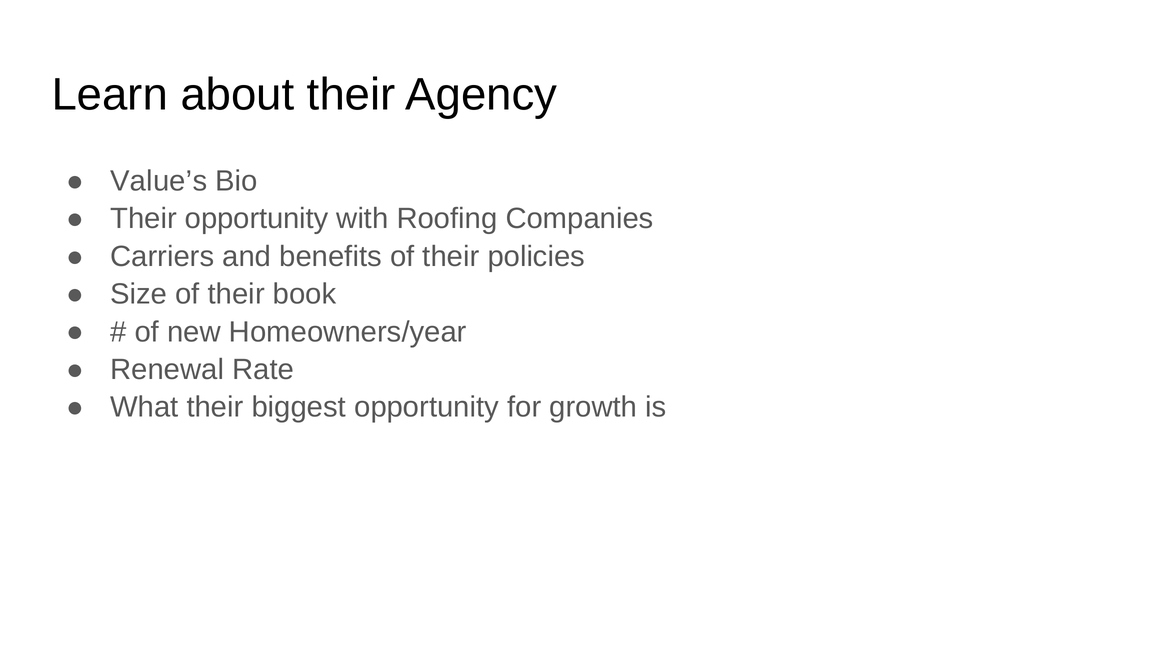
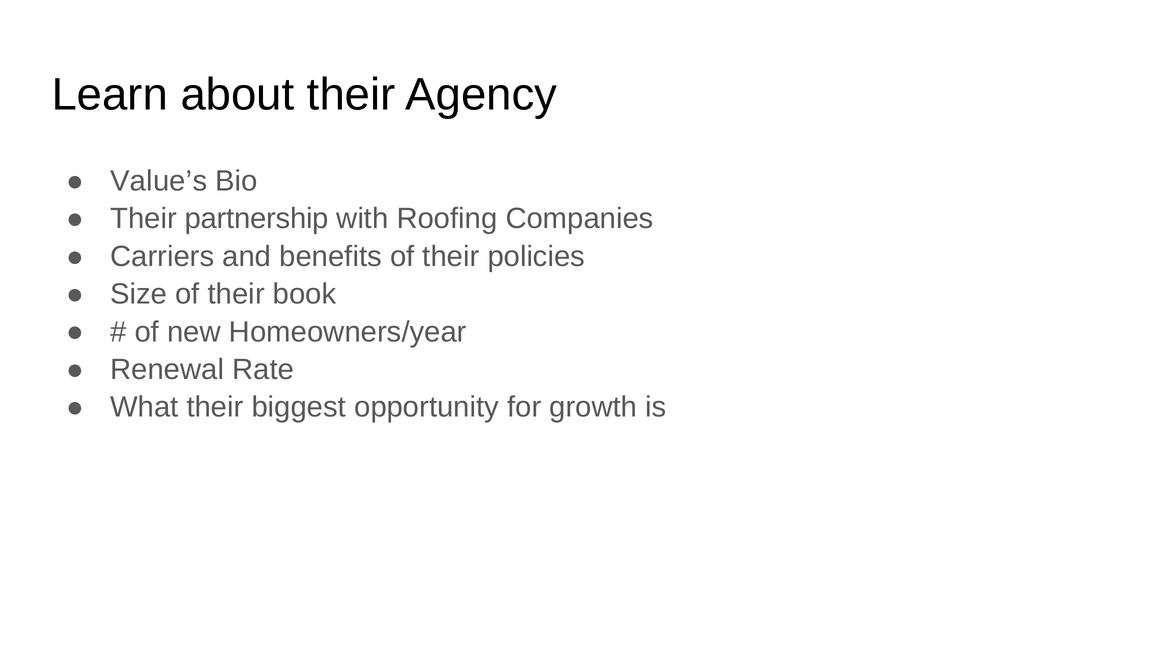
Their opportunity: opportunity -> partnership
